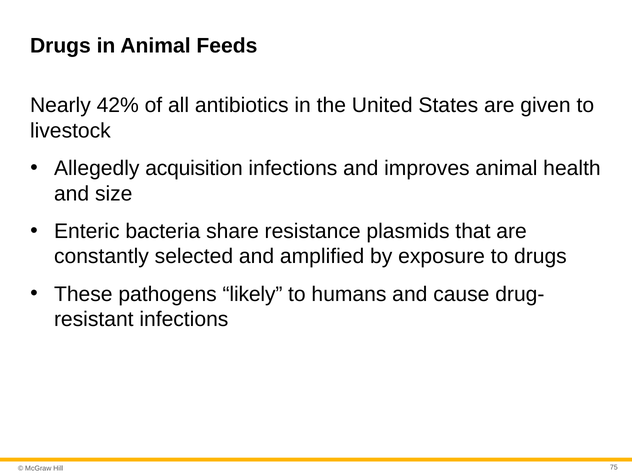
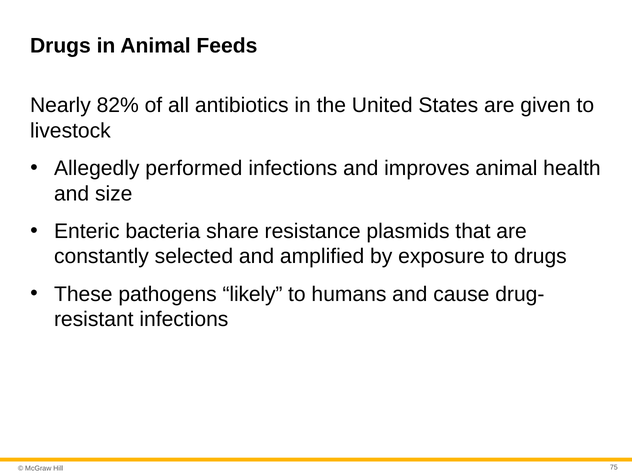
42%: 42% -> 82%
acquisition: acquisition -> performed
